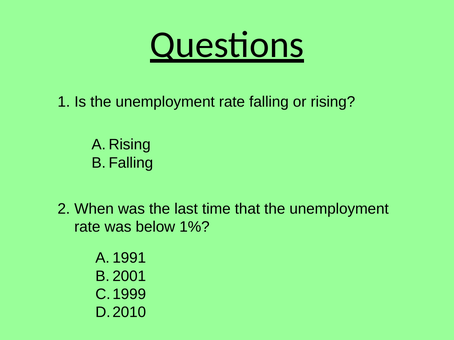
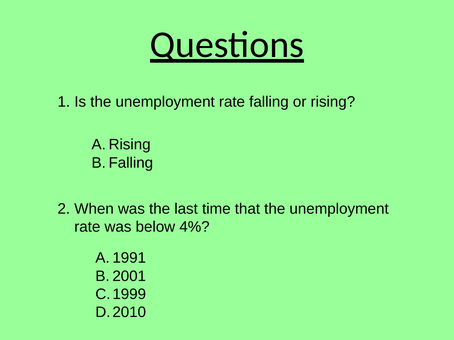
1%: 1% -> 4%
